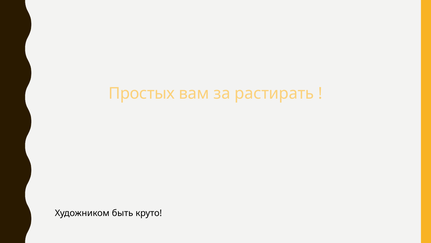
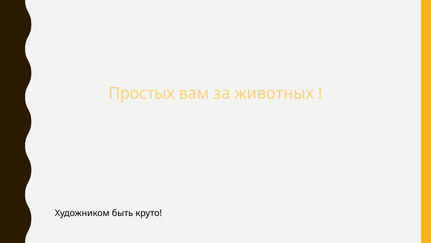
растирать: растирать -> животных
